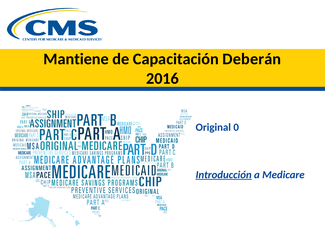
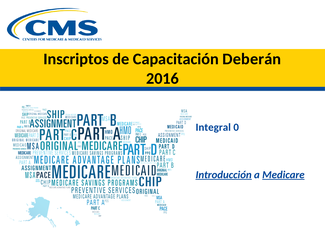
Mantiene: Mantiene -> Inscriptos
Original: Original -> Integral
Medicare underline: none -> present
